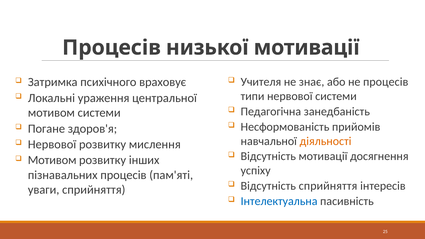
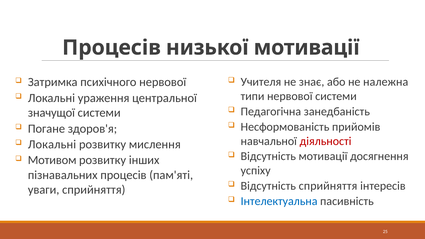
не процесів: процесів -> належна
психічного враховує: враховує -> нервової
мотивом at (51, 113): мотивом -> значущої
діяльності colour: orange -> red
Нервової at (52, 144): Нервової -> Локальні
